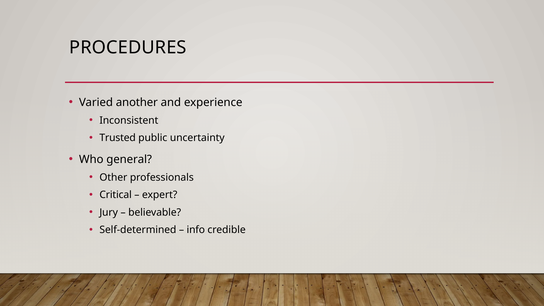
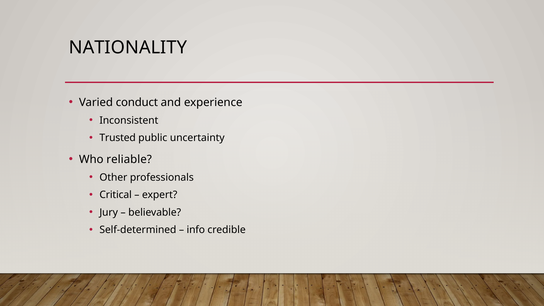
PROCEDURES: PROCEDURES -> NATIONALITY
another: another -> conduct
general: general -> reliable
